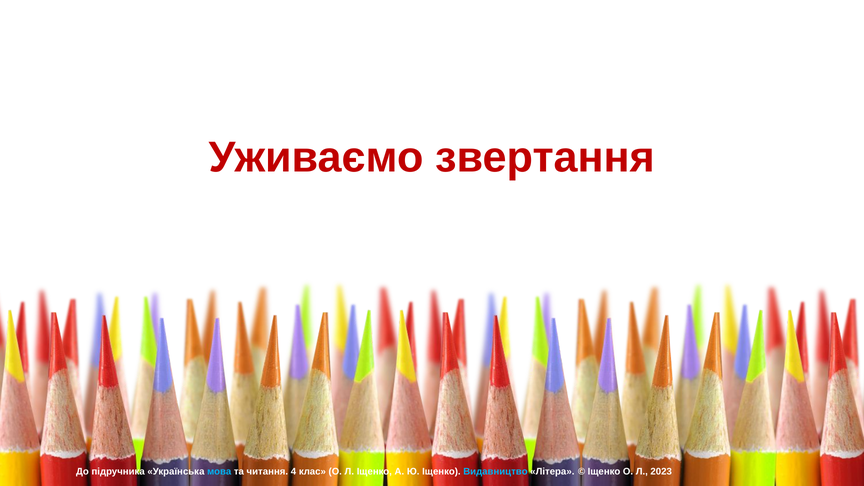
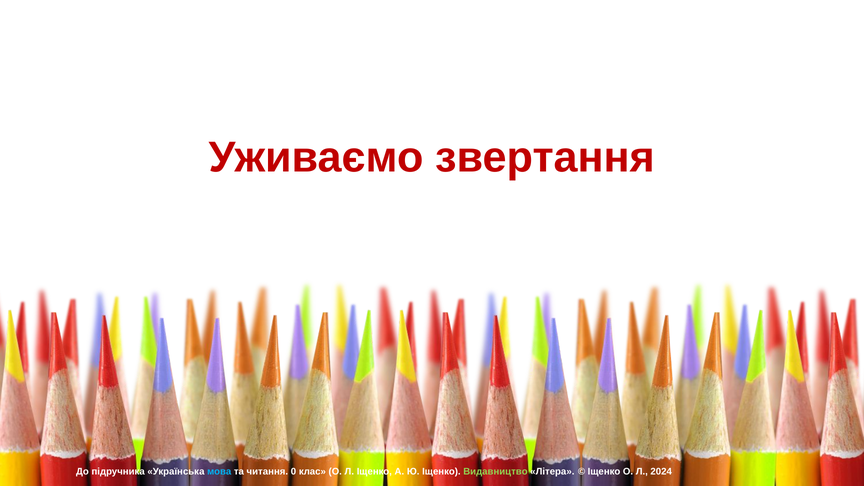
4: 4 -> 0
Видавництво colour: light blue -> light green
2023: 2023 -> 2024
